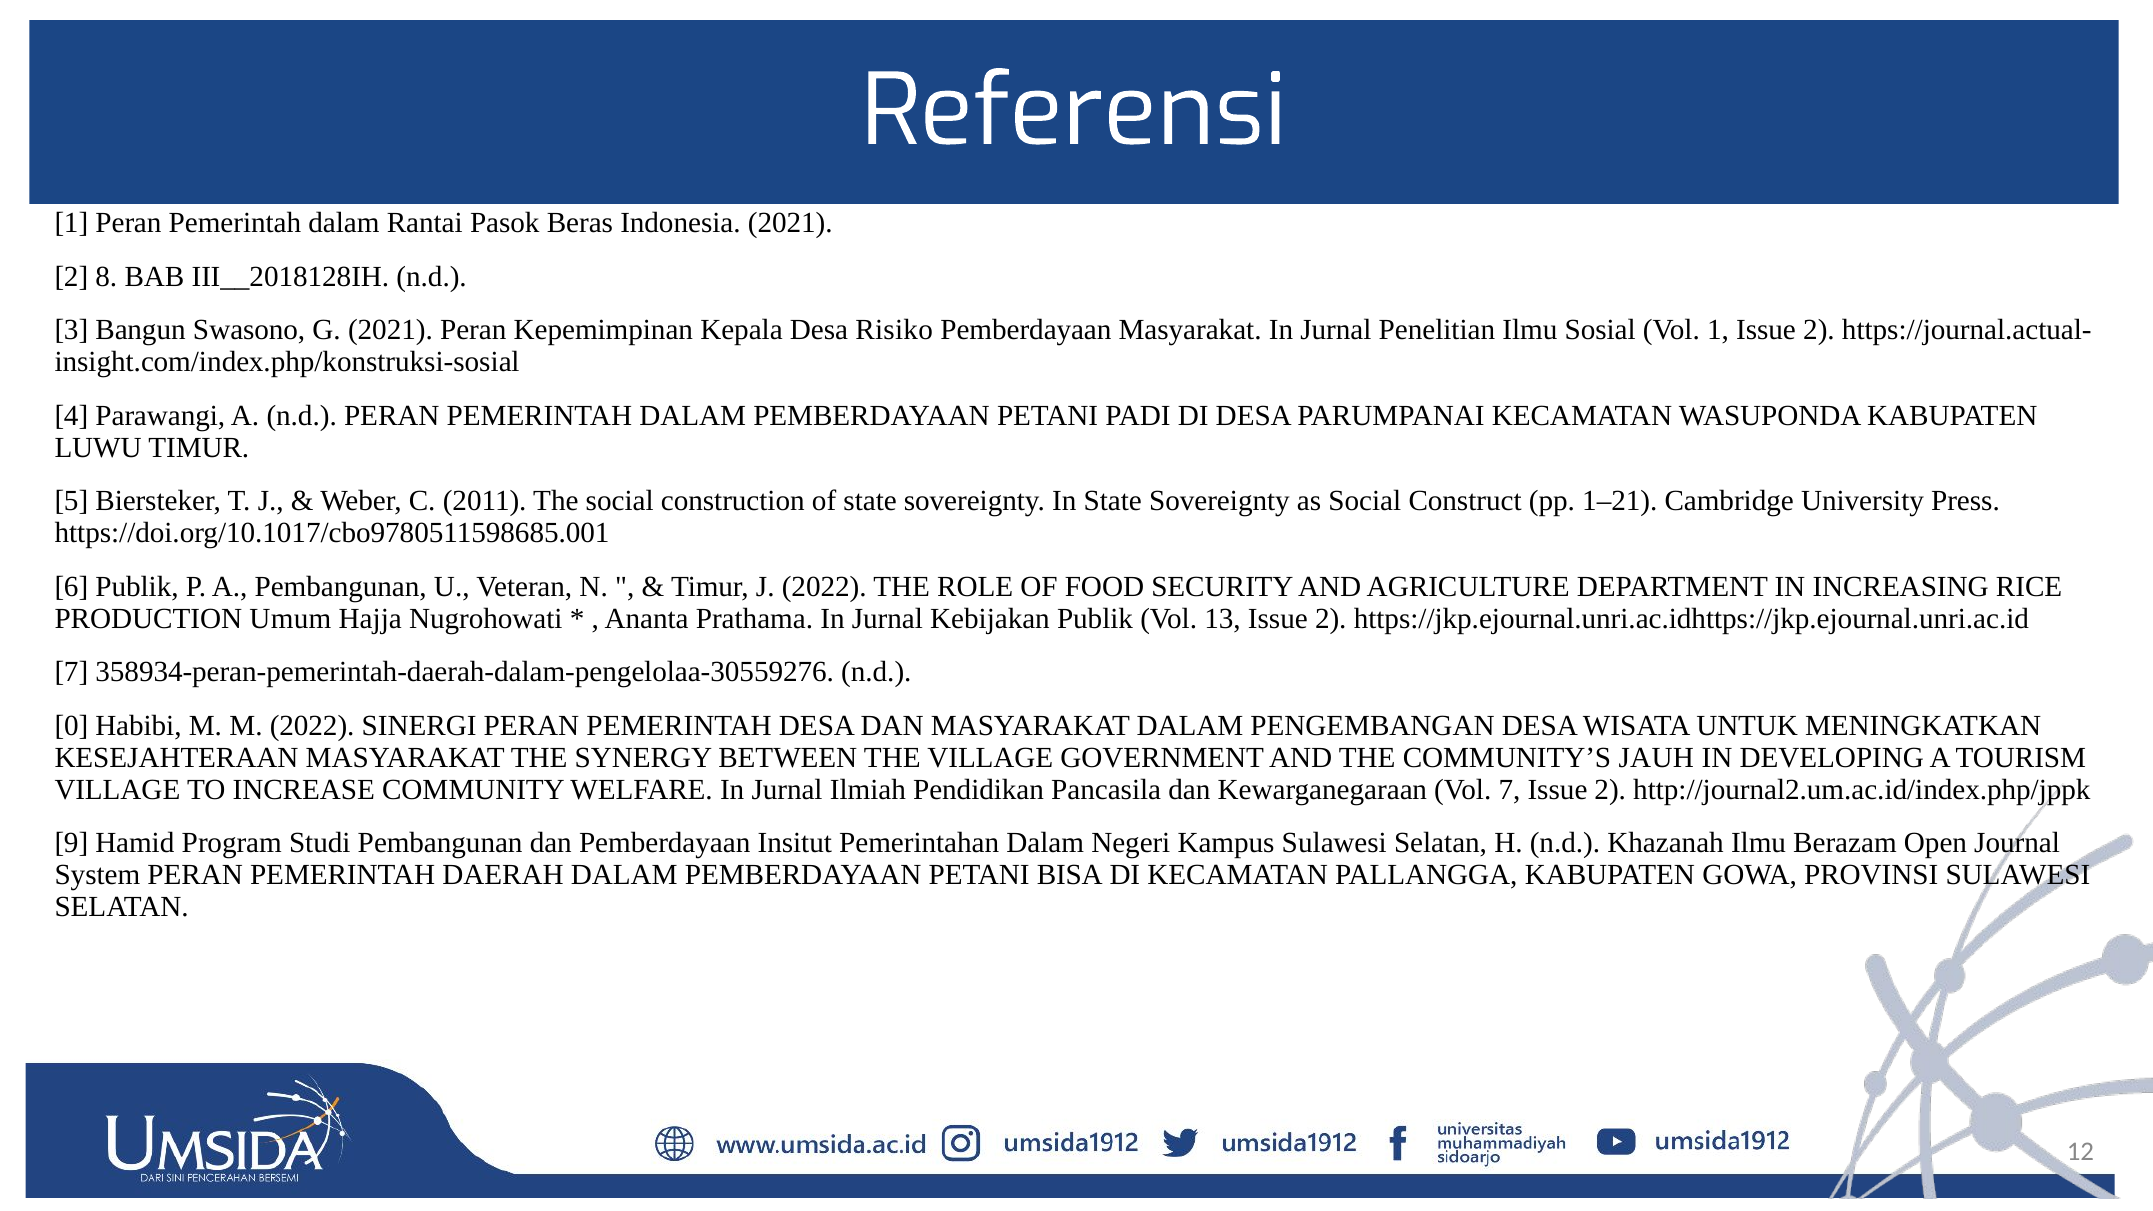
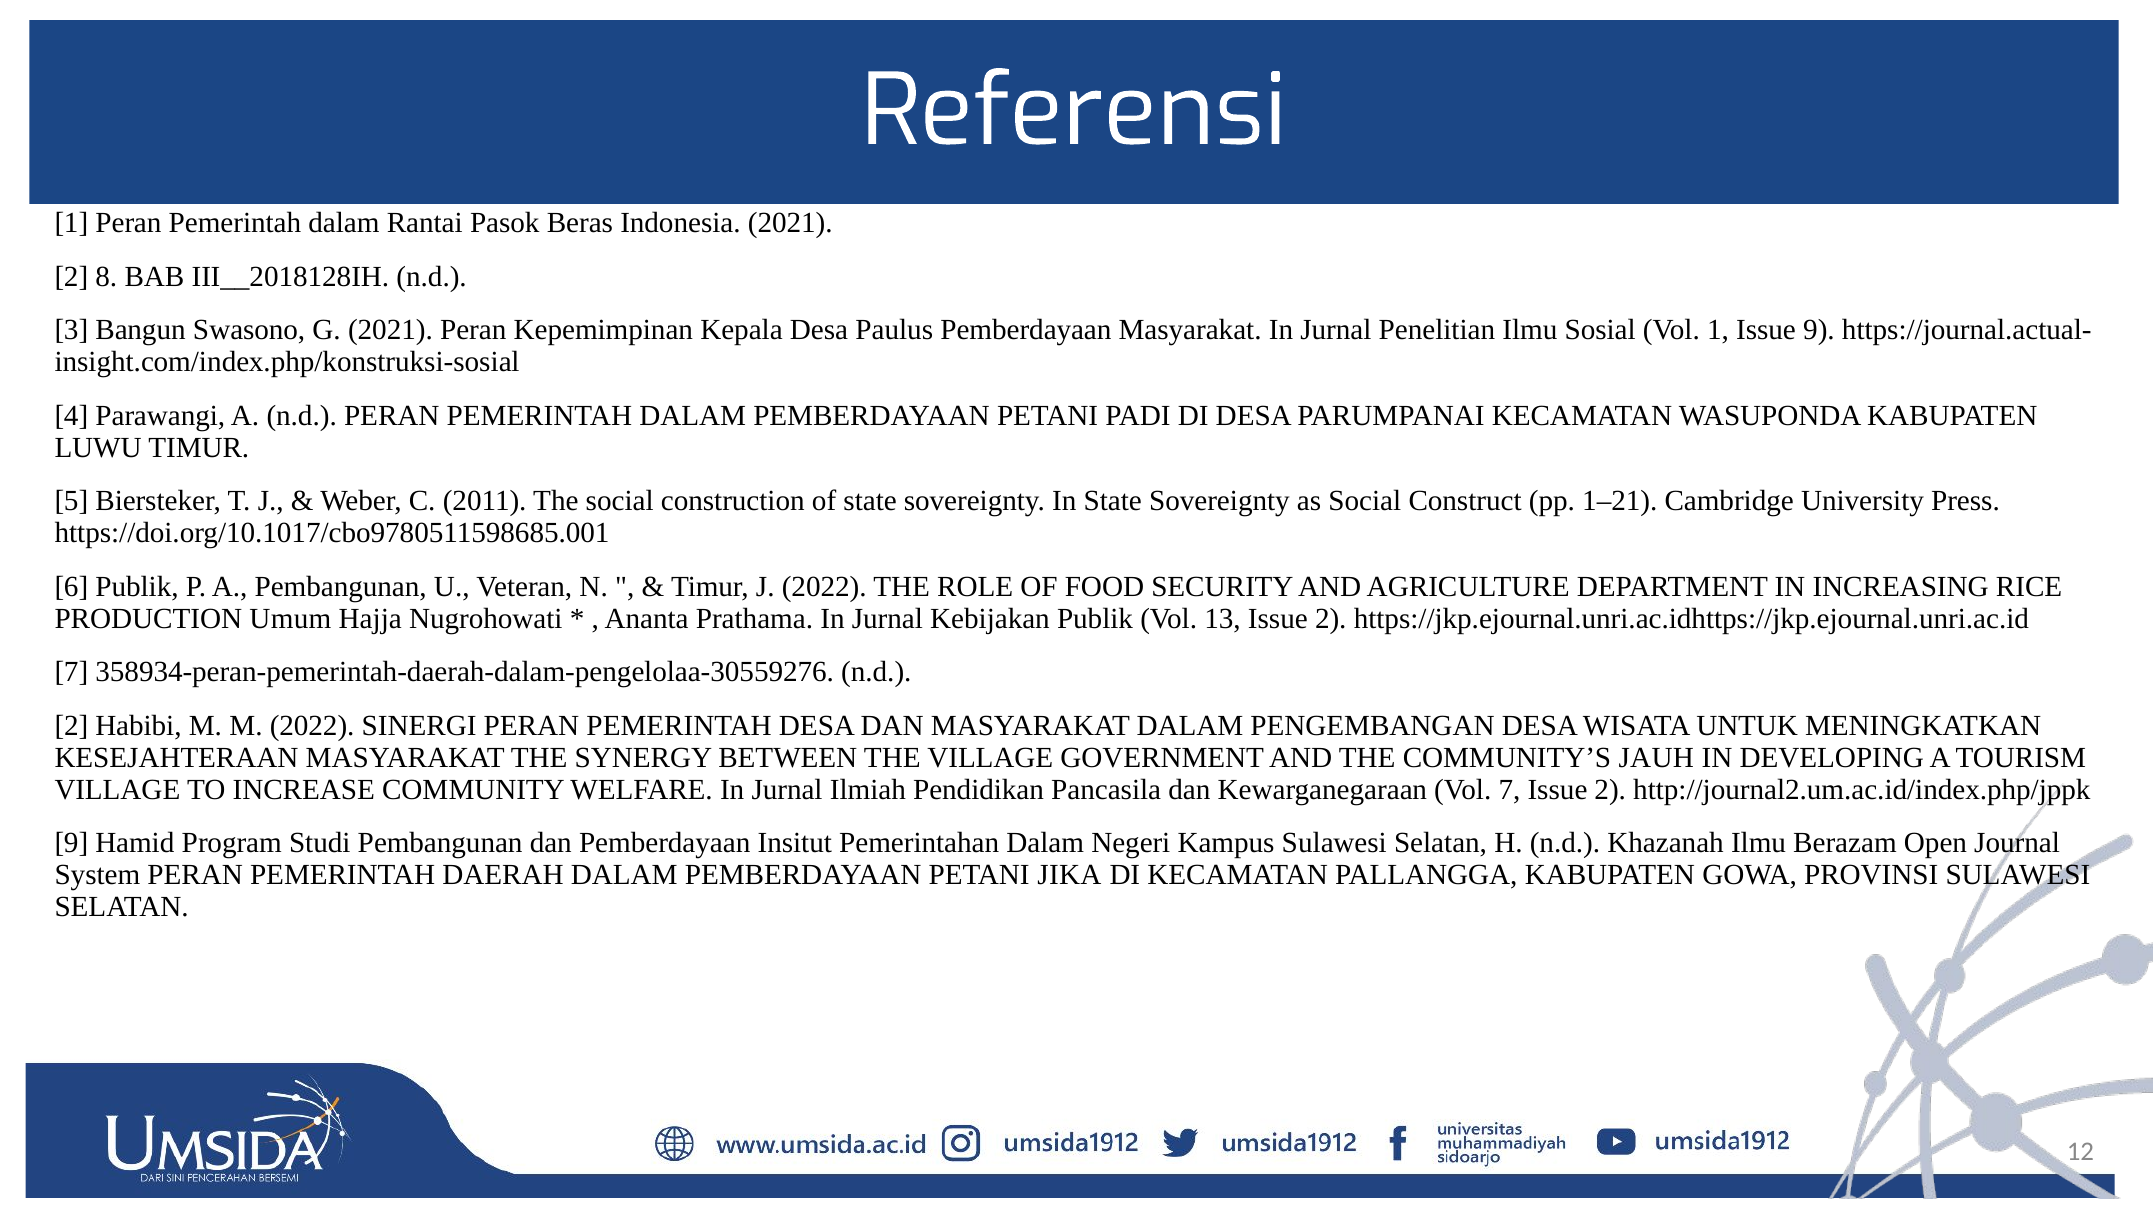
Risiko: Risiko -> Paulus
1 Issue 2: 2 -> 9
0 at (71, 726): 0 -> 2
BISA: BISA -> JIKA
